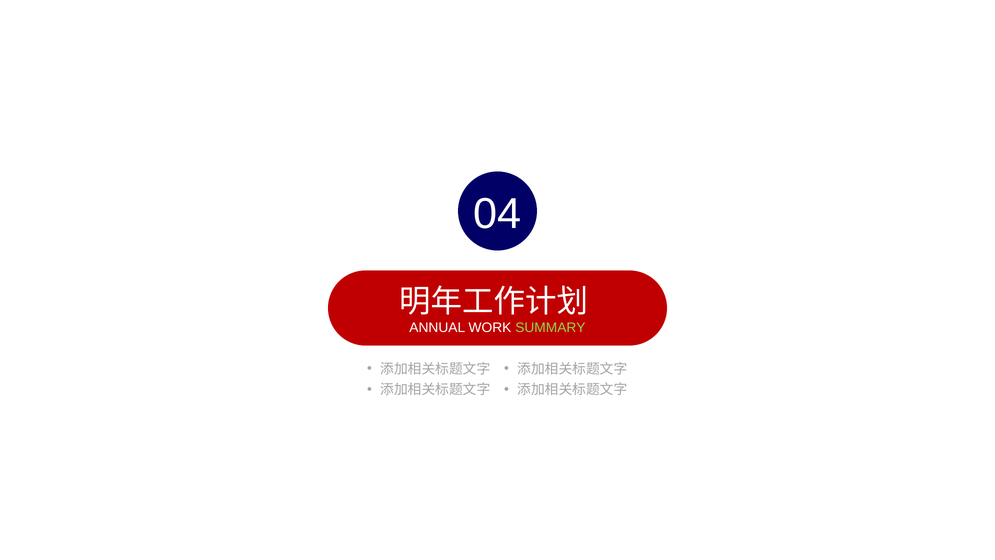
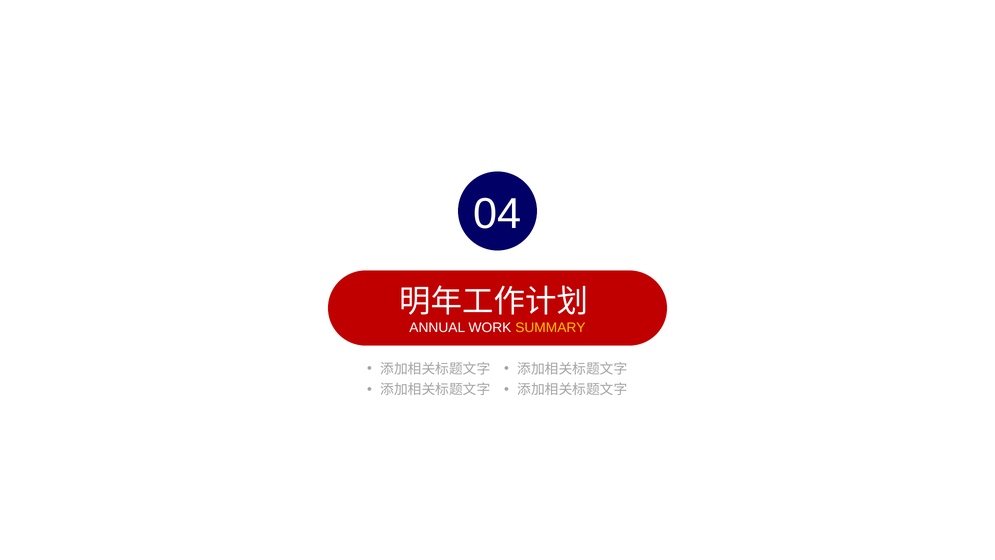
SUMMARY colour: light green -> yellow
